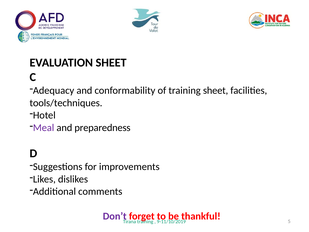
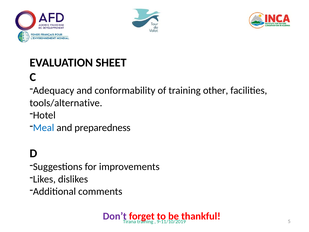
training sheet: sheet -> other
tools/techniques: tools/techniques -> tools/alternative
Meal colour: purple -> blue
